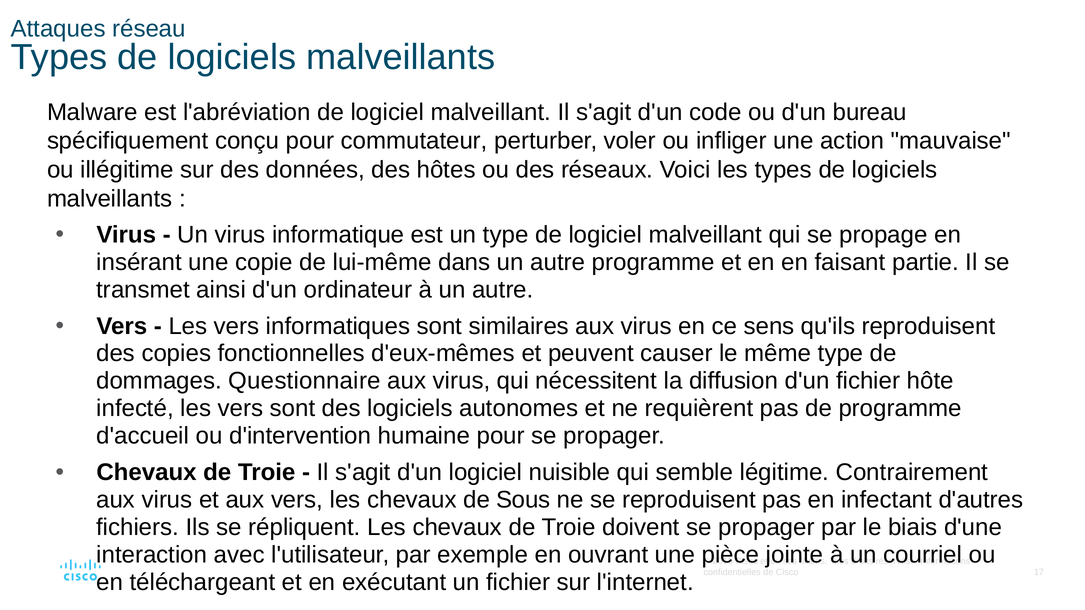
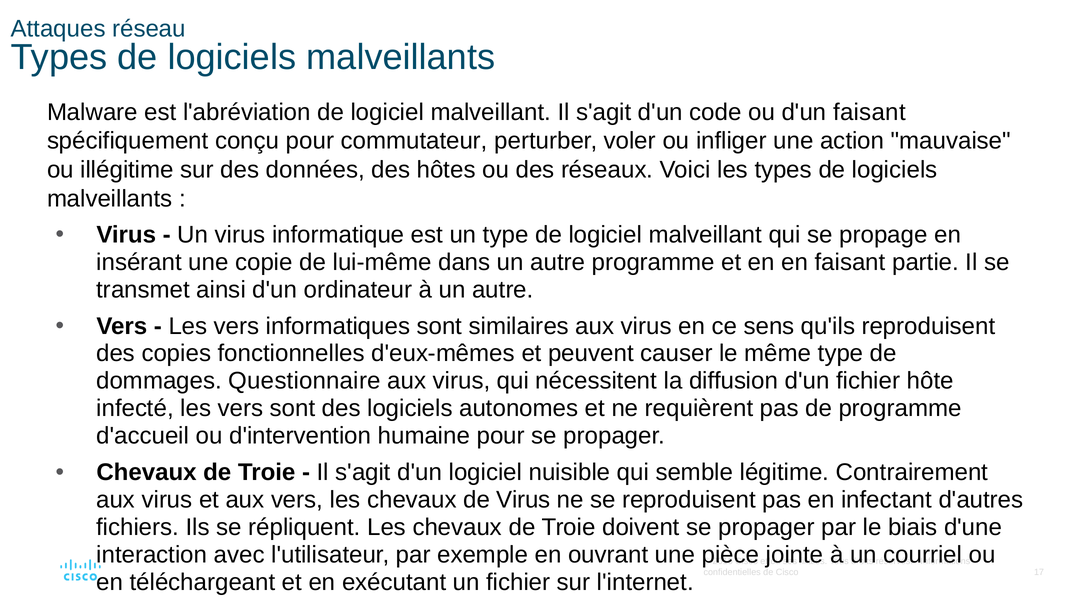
d'un bureau: bureau -> faisant
de Sous: Sous -> Virus
